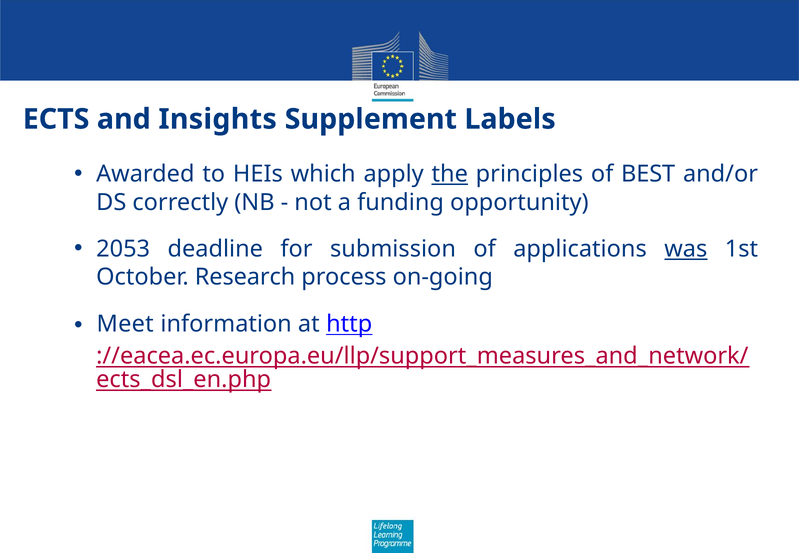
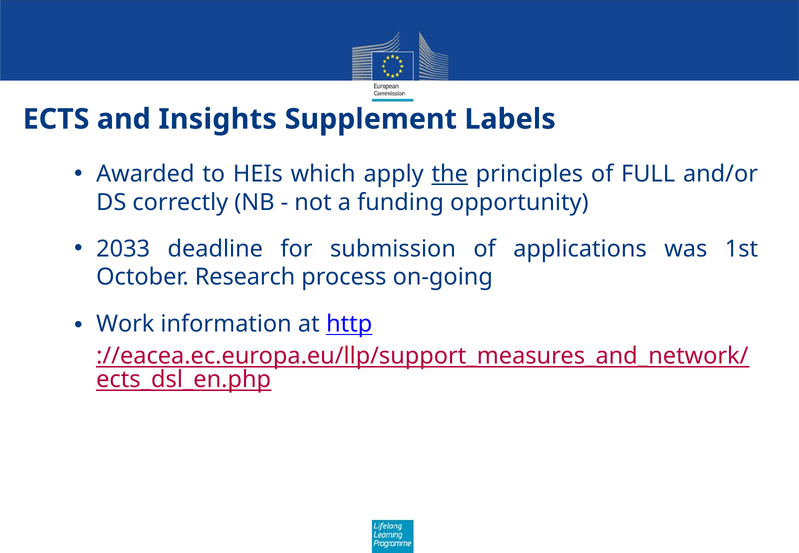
BEST: BEST -> FULL
2053: 2053 -> 2033
was underline: present -> none
Meet: Meet -> Work
